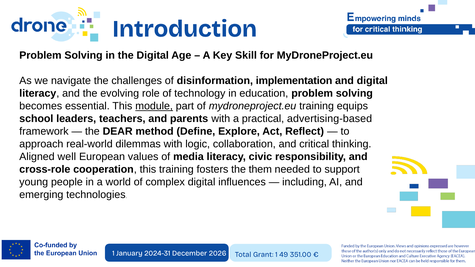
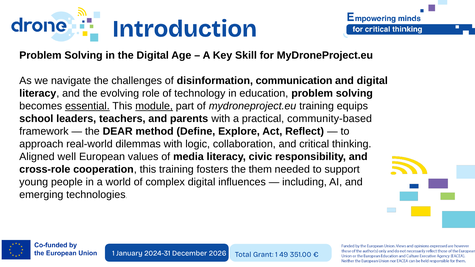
implementation: implementation -> communication
essential underline: none -> present
advertising-based: advertising-based -> community-based
